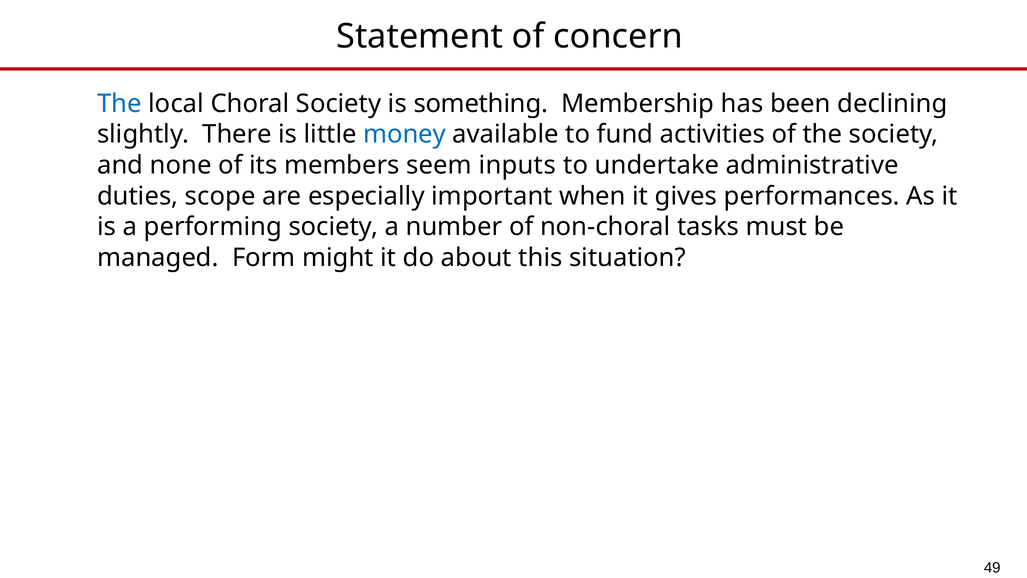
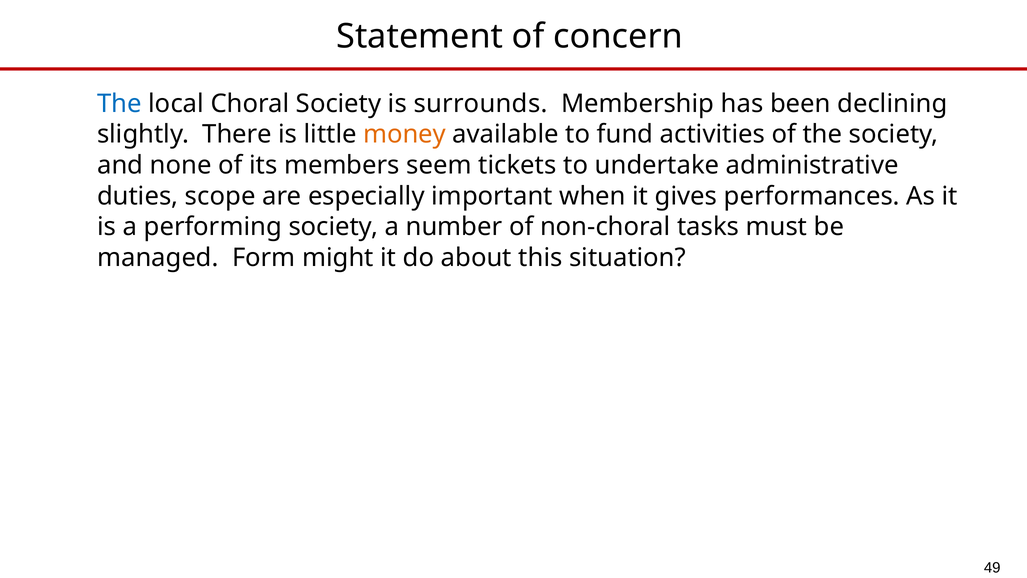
something: something -> surrounds
money colour: blue -> orange
inputs: inputs -> tickets
